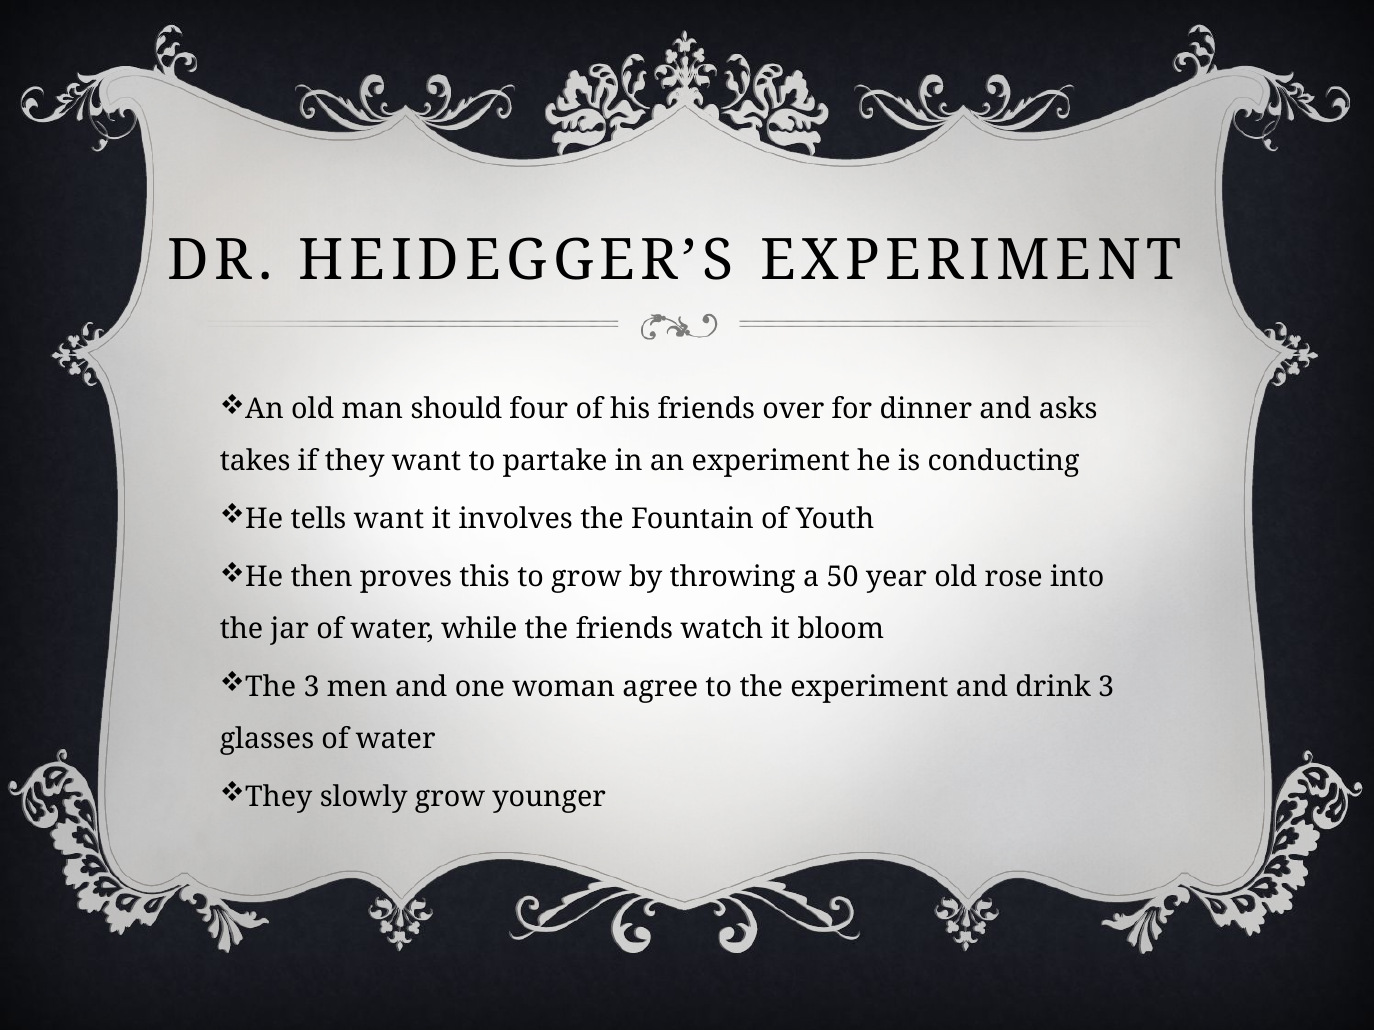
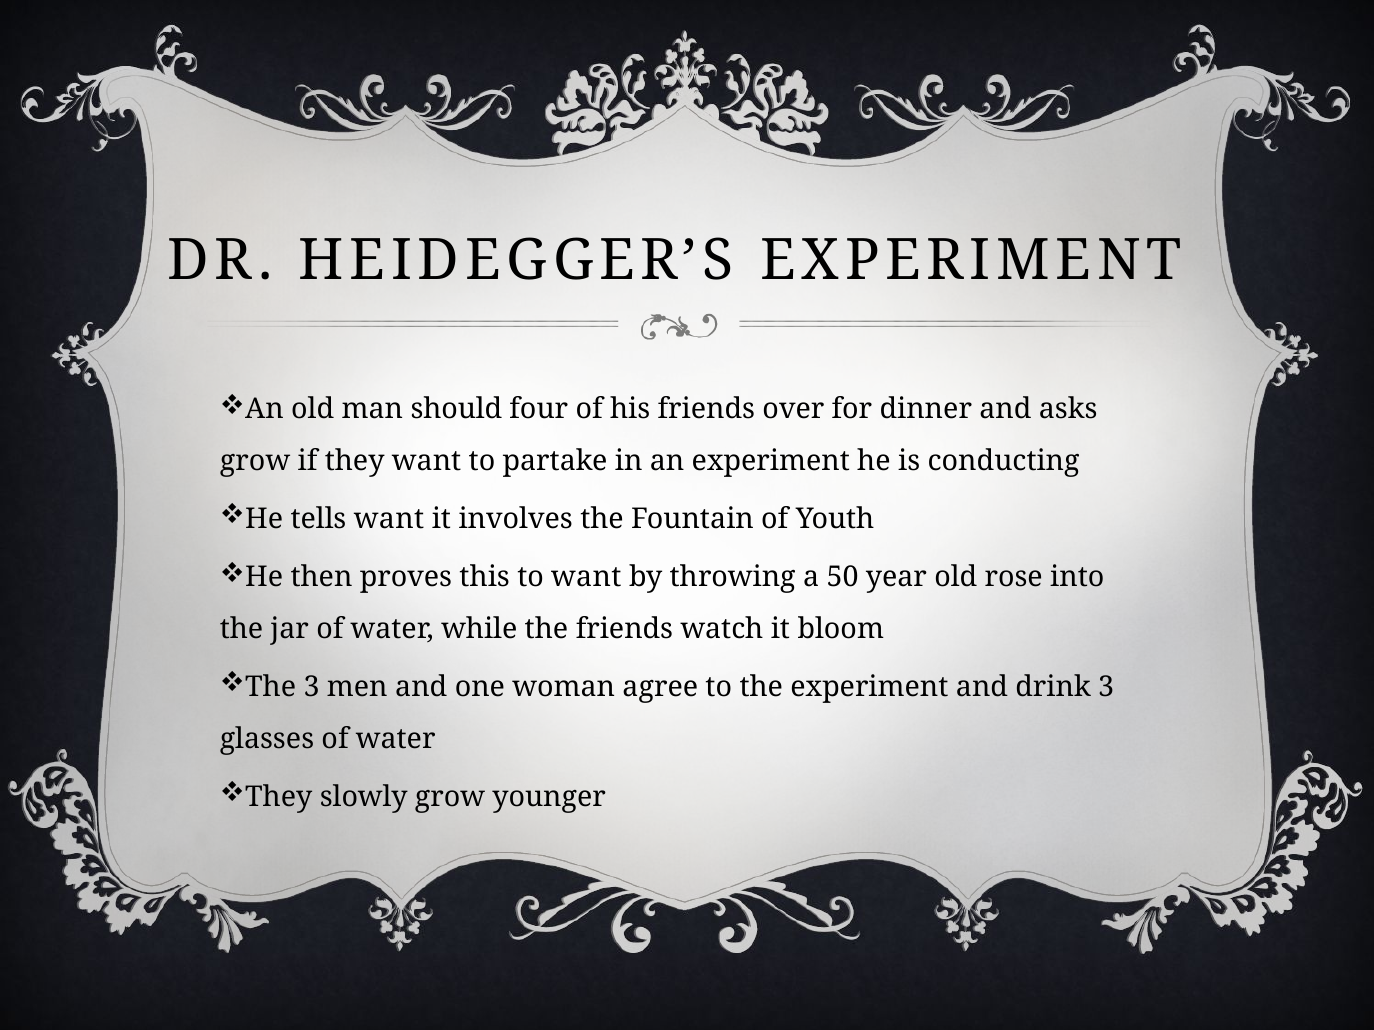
takes at (255, 461): takes -> grow
to grow: grow -> want
